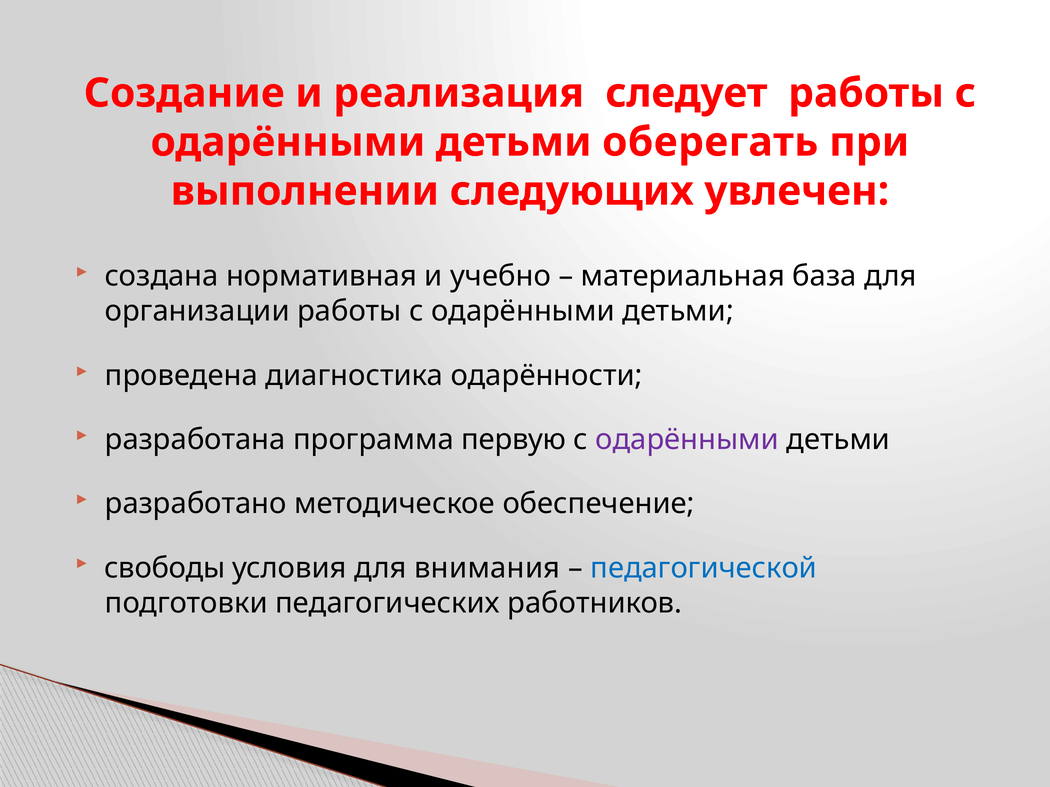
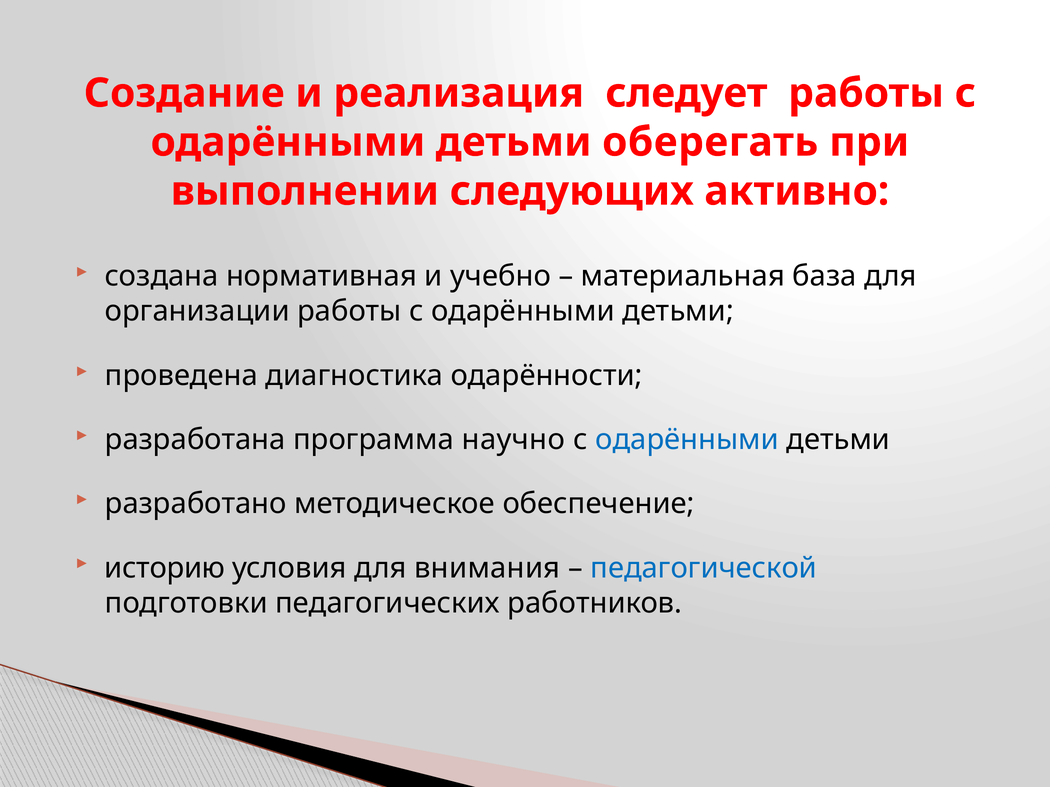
увлечен: увлечен -> активно
первую: первую -> научно
одарёнными at (687, 440) colour: purple -> blue
свободы: свободы -> историю
